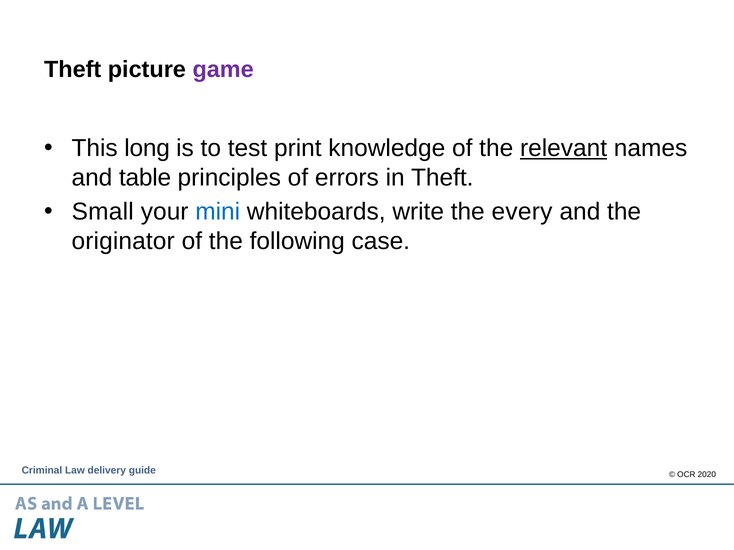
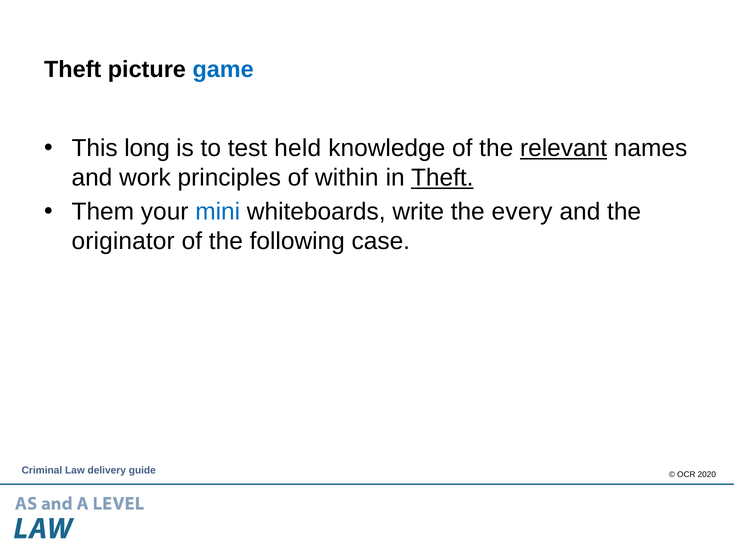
game at (223, 70) colour: purple -> blue
print: print -> held
table: table -> work
errors: errors -> within
Theft at (442, 178) underline: none -> present
Small: Small -> Them
